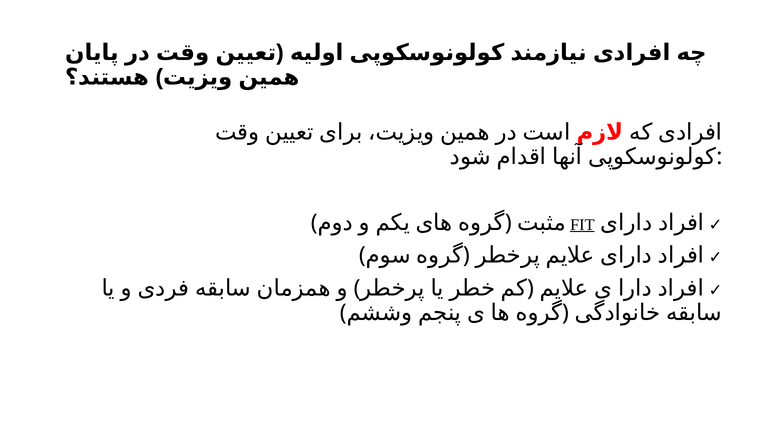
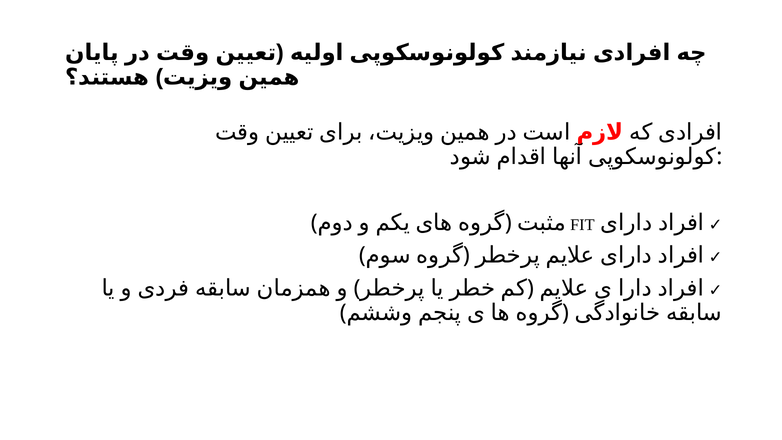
FIT underline: present -> none
